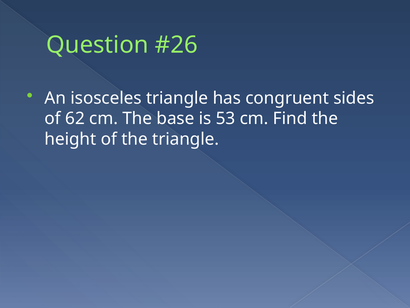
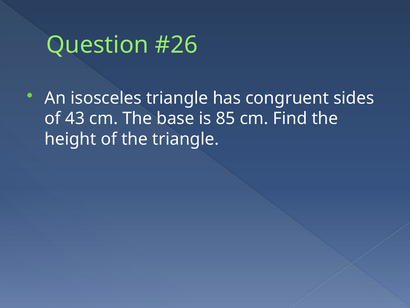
62: 62 -> 43
53: 53 -> 85
